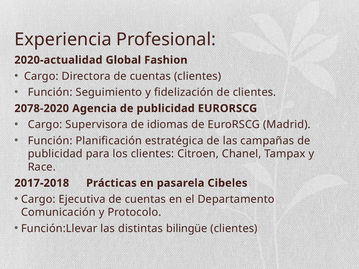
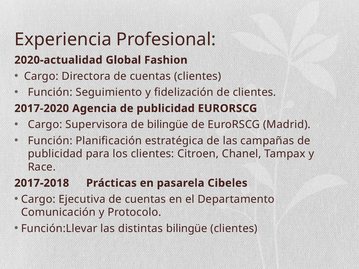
2078-2020: 2078-2020 -> 2017-2020
de idiomas: idiomas -> bilingüe
